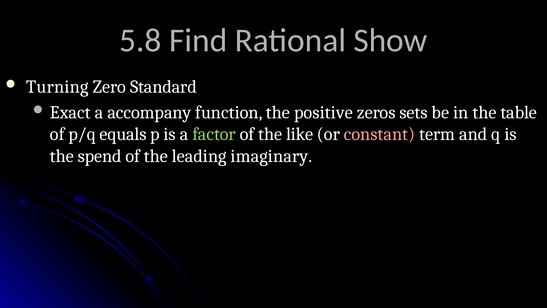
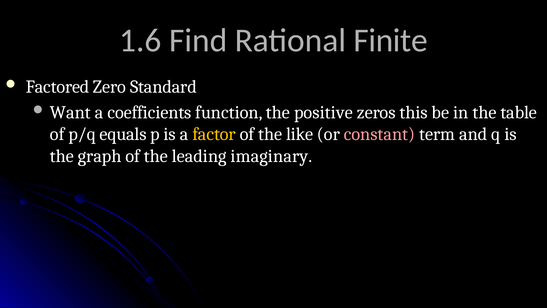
5.8: 5.8 -> 1.6
Show: Show -> Finite
Turning: Turning -> Factored
Exact: Exact -> Want
accompany: accompany -> coefficients
sets: sets -> this
factor colour: light green -> yellow
spend: spend -> graph
